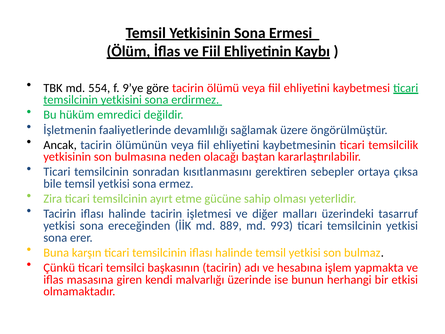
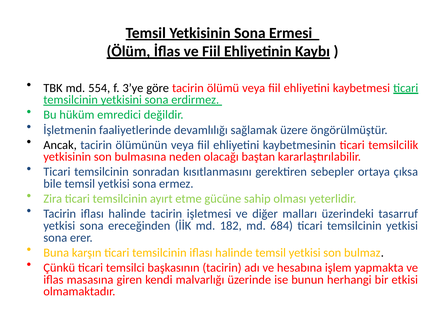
9’ye: 9’ye -> 3’ye
889: 889 -> 182
993: 993 -> 684
